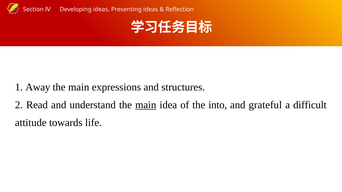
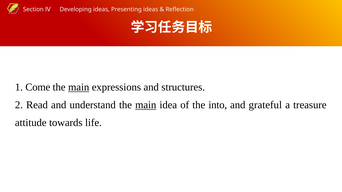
Away: Away -> Come
main at (79, 87) underline: none -> present
difficult: difficult -> treasure
